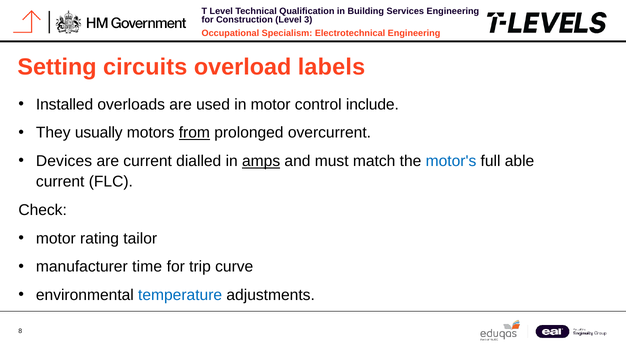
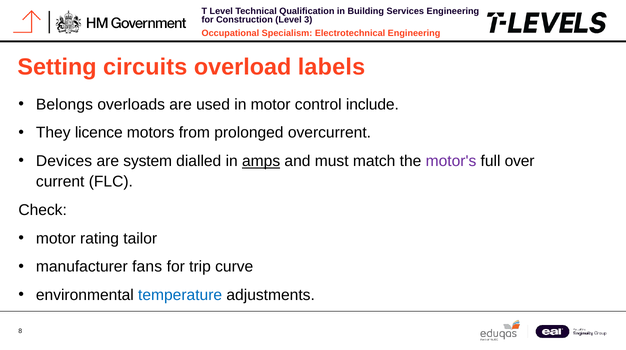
Installed: Installed -> Belongs
usually: usually -> licence
from underline: present -> none
are current: current -> system
motor's colour: blue -> purple
able: able -> over
time: time -> fans
